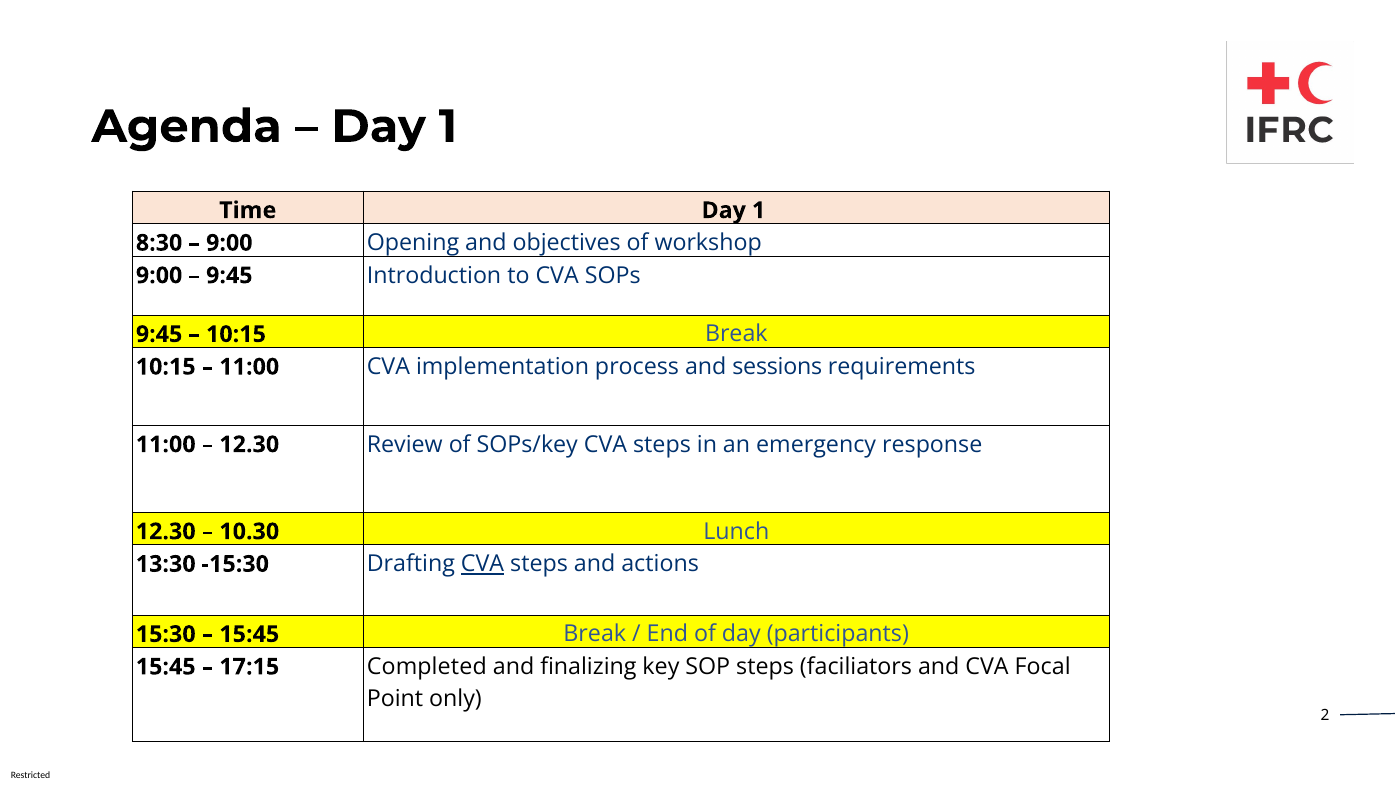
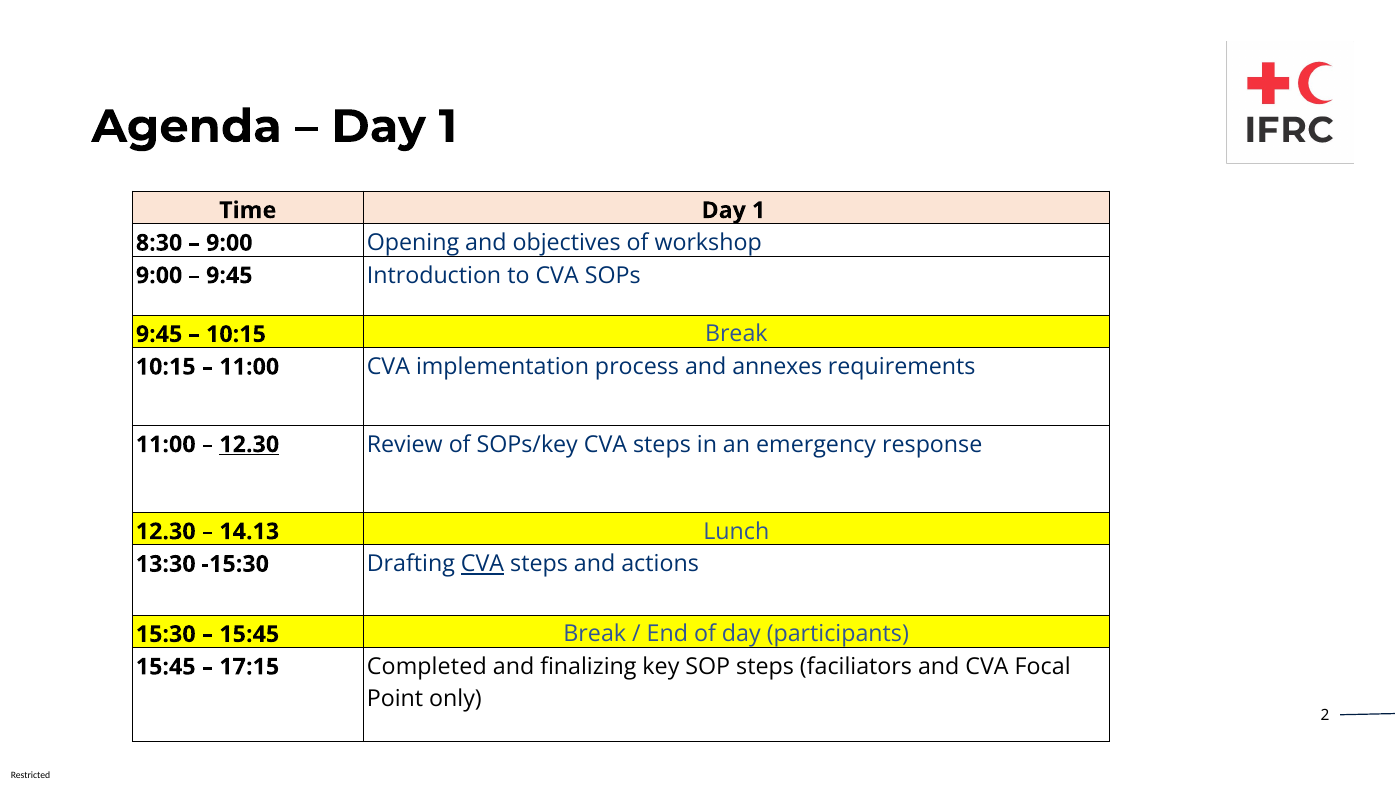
sessions: sessions -> annexes
12.30 at (249, 444) underline: none -> present
10.30: 10.30 -> 14.13
